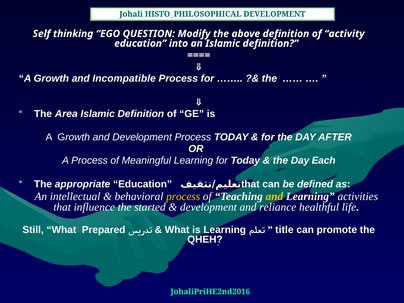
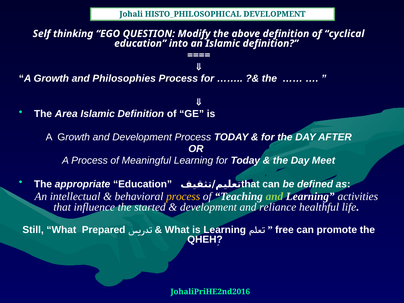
activity: activity -> cyclical
Incompatible: Incompatible -> Philosophies
Each: Each -> Meet
and at (274, 196) colour: yellow -> light green
title: title -> free
